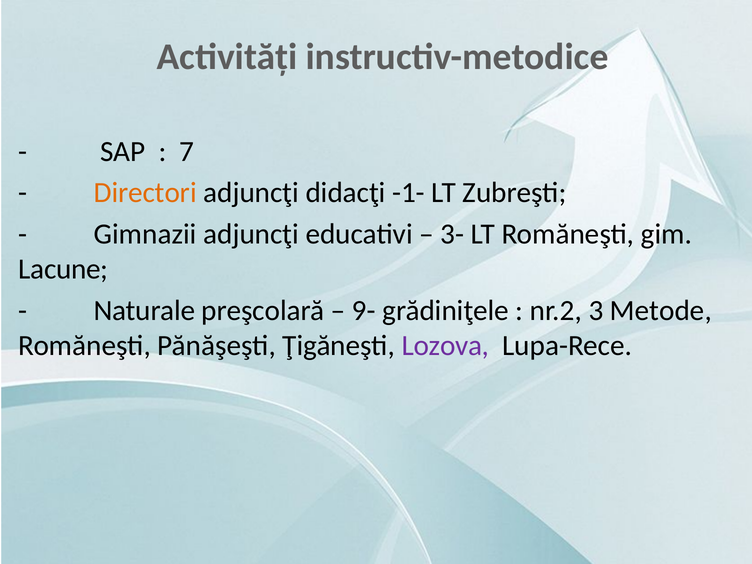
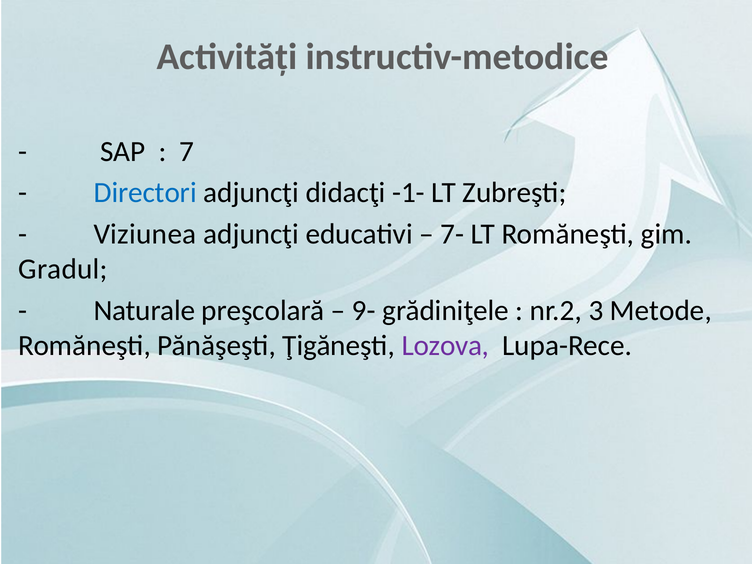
Directori colour: orange -> blue
Gimnazii: Gimnazii -> Viziunea
3-: 3- -> 7-
Lacune: Lacune -> Gradul
